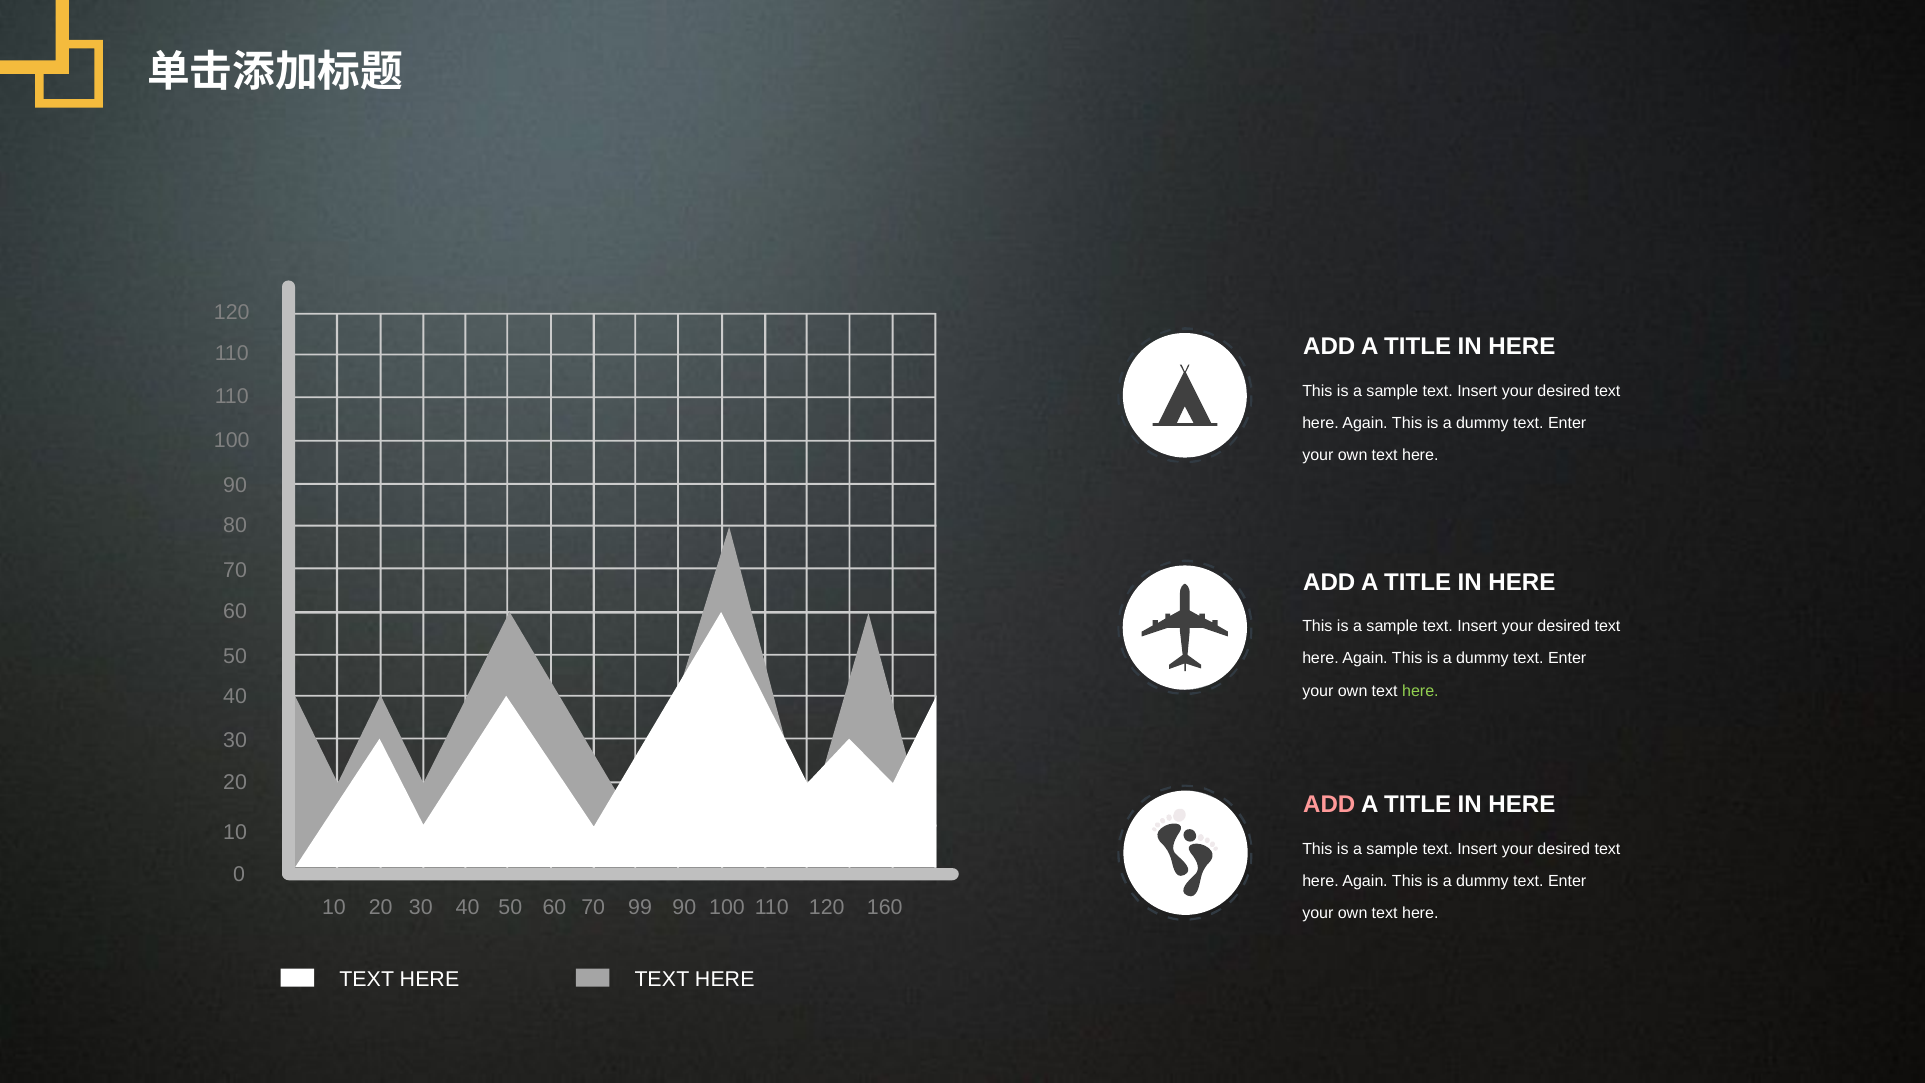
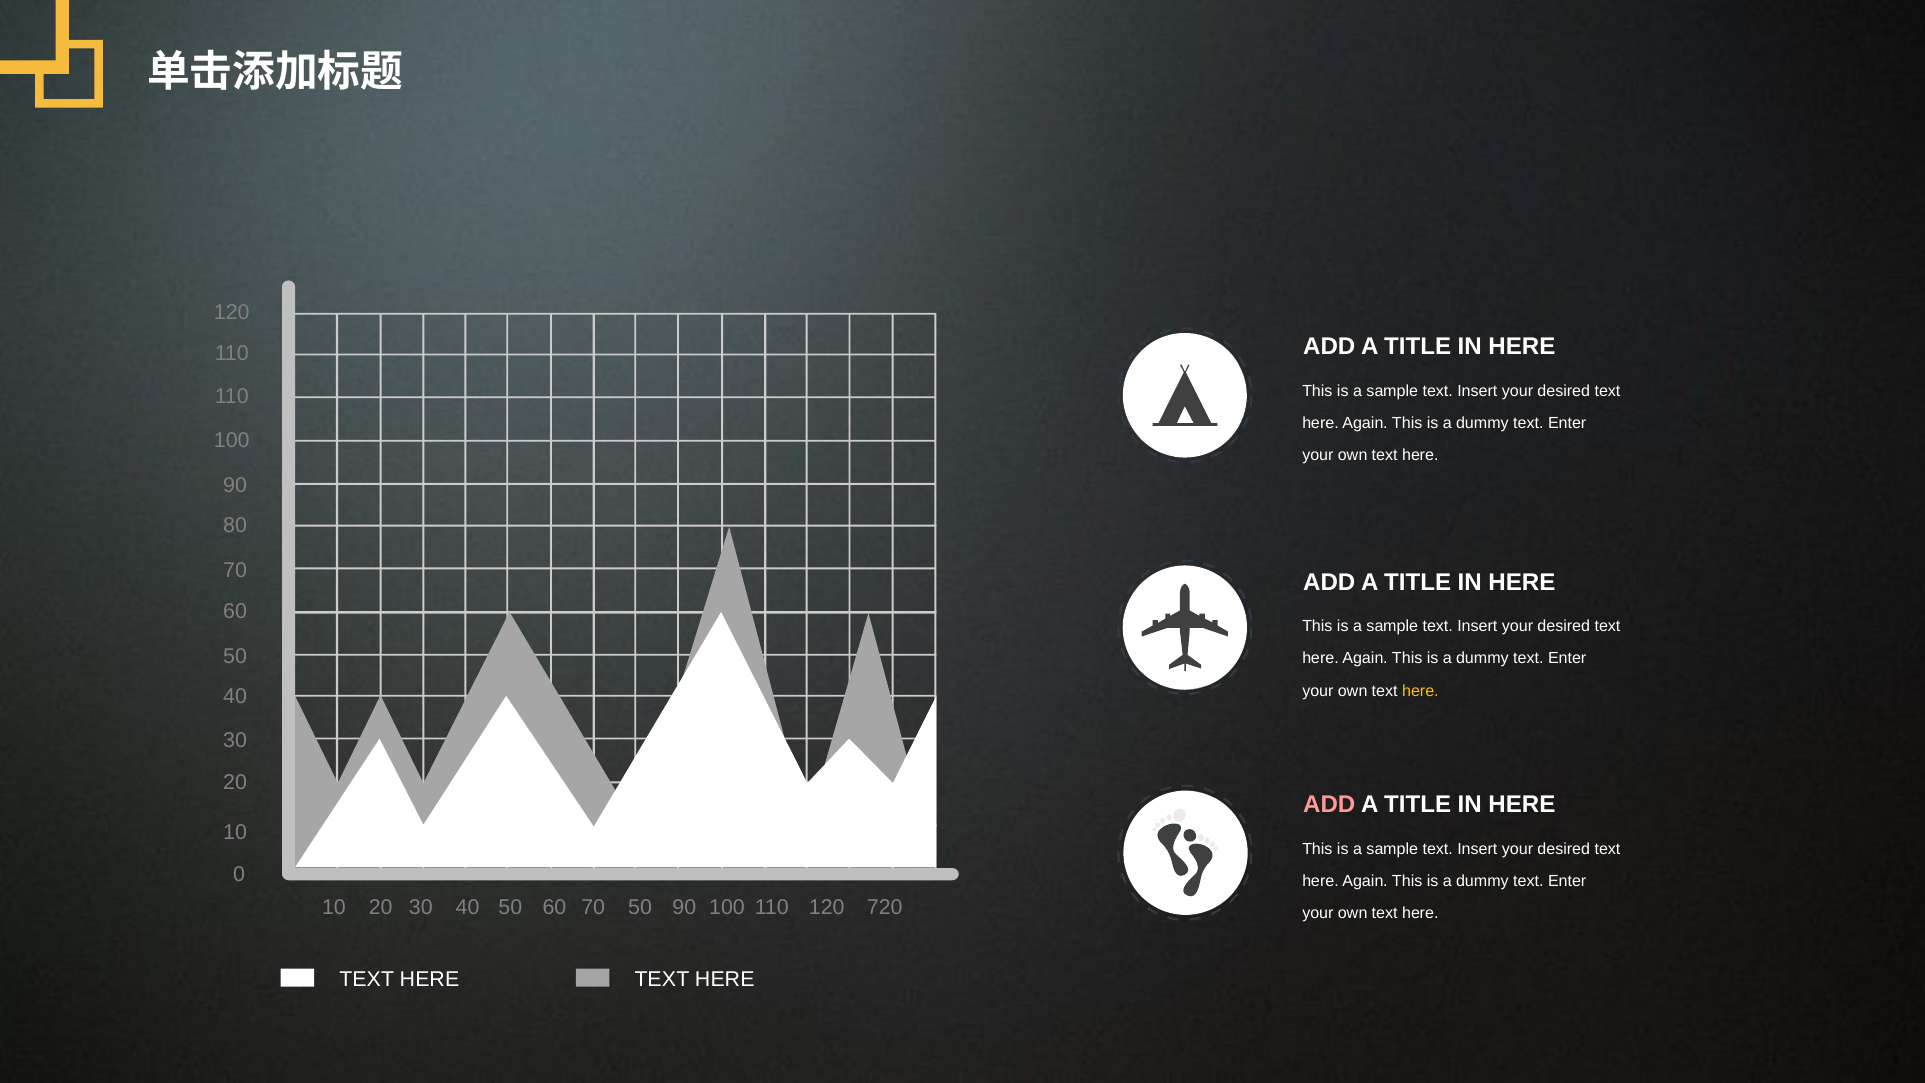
here at (1420, 691) colour: light green -> yellow
70 99: 99 -> 50
160: 160 -> 720
